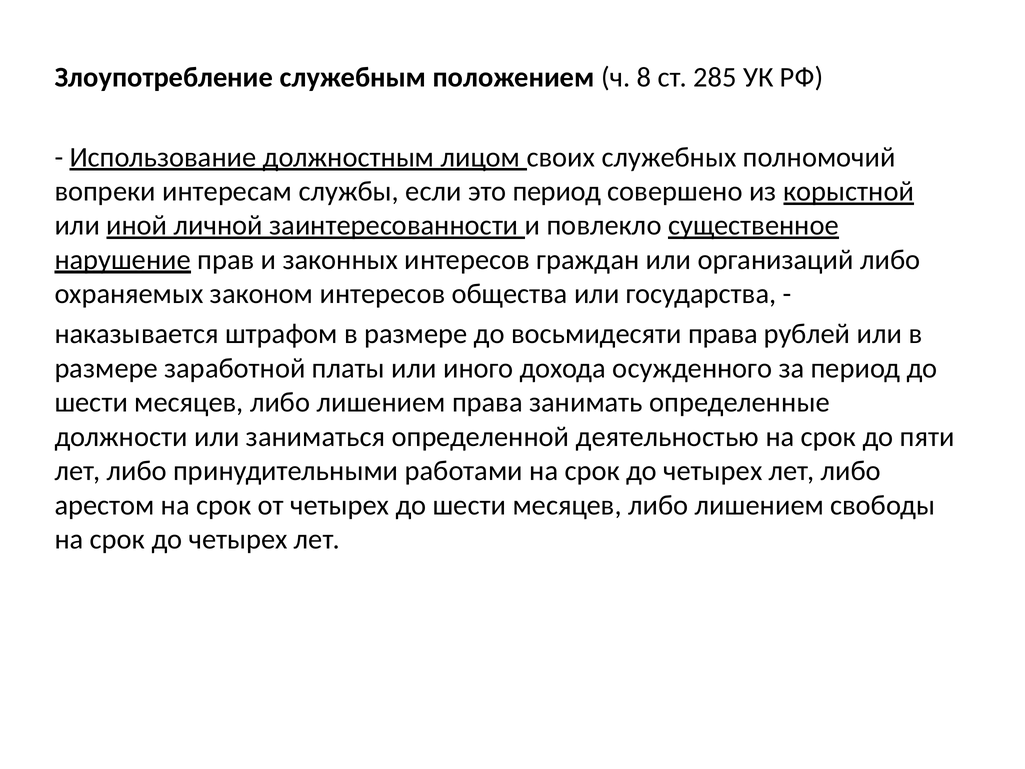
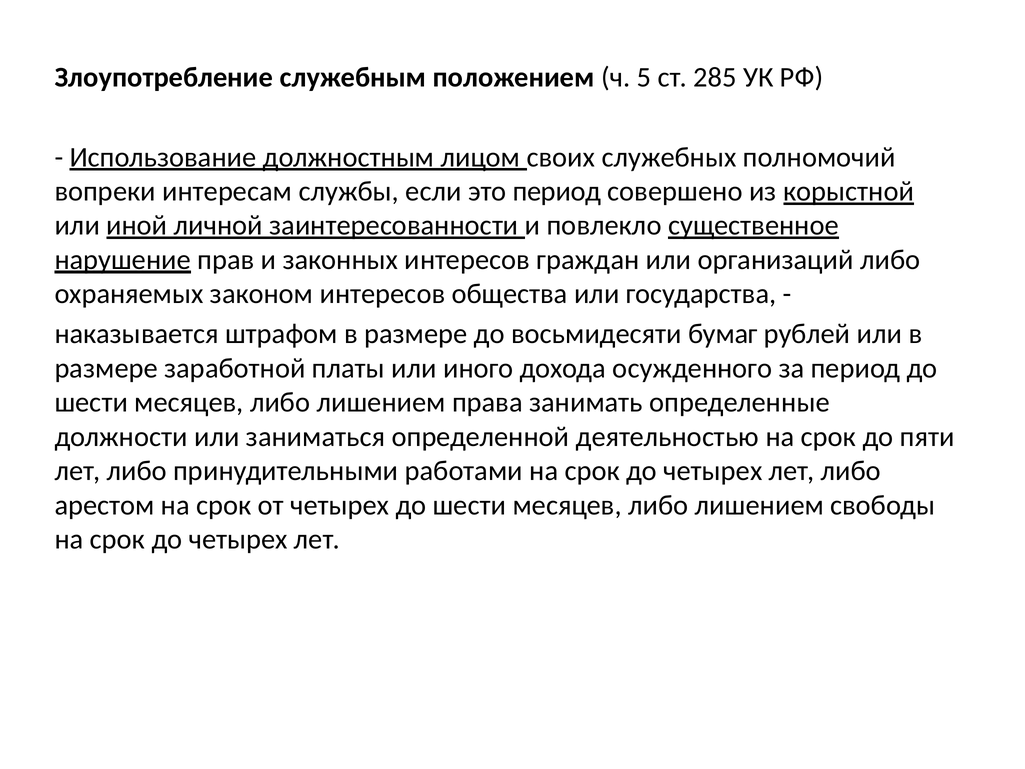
8: 8 -> 5
восьмидесяти права: права -> бумаг
